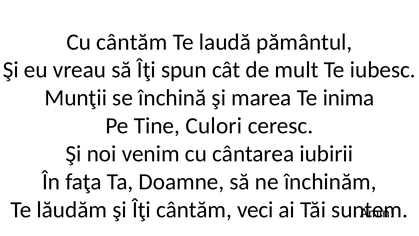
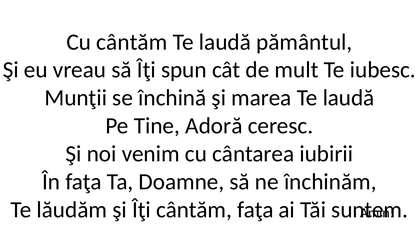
marea Te inima: inima -> laudă
Culori: Culori -> Adoră
cântăm veci: veci -> faţa
